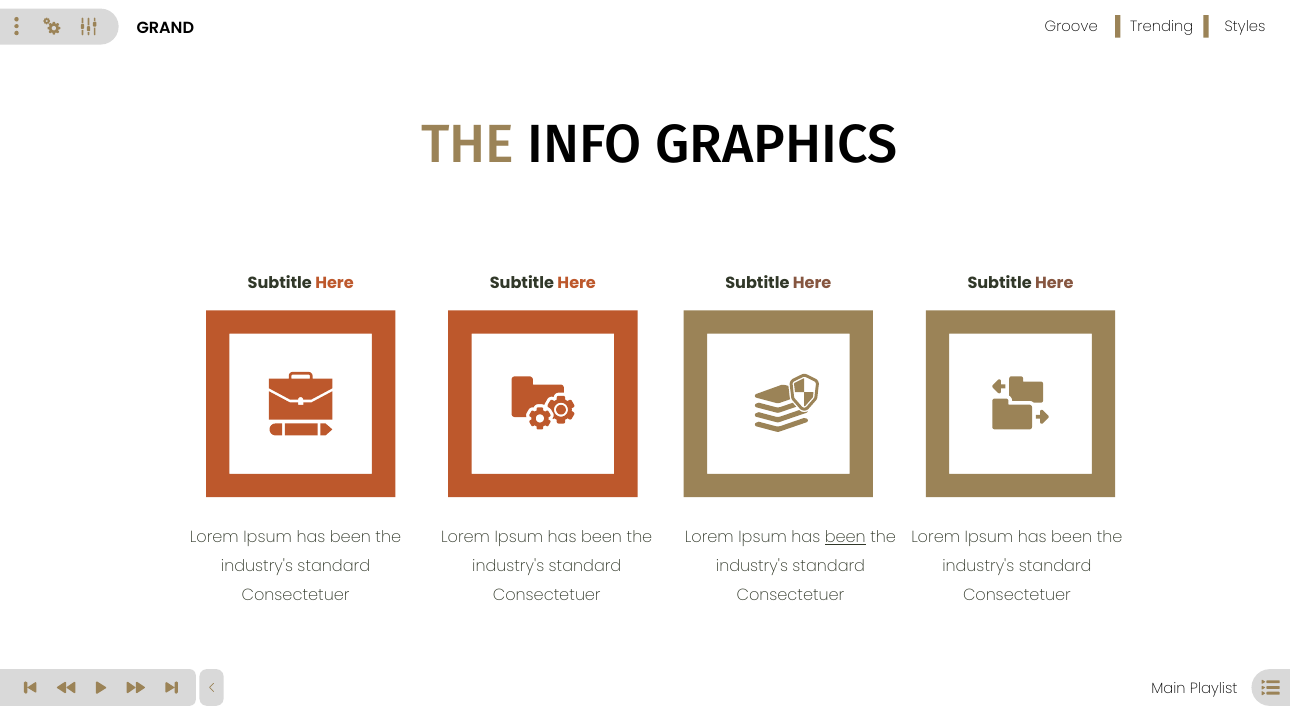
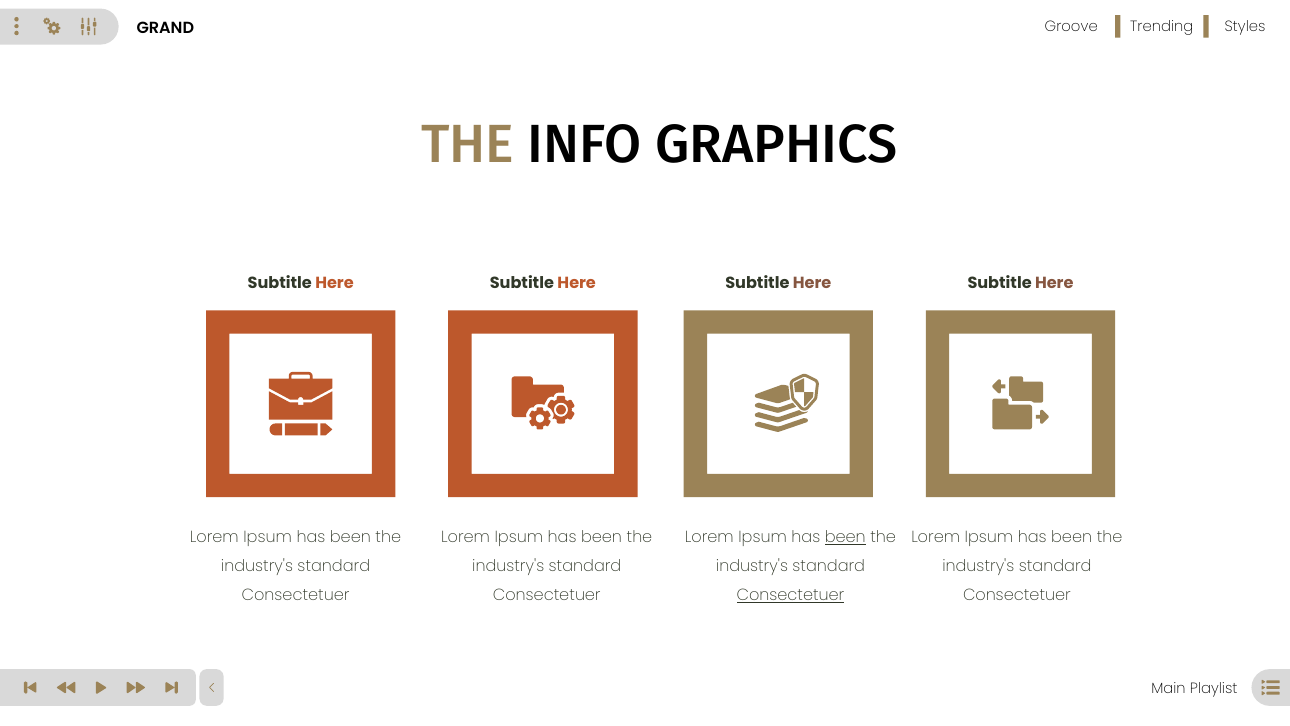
Consectetuer at (791, 595) underline: none -> present
